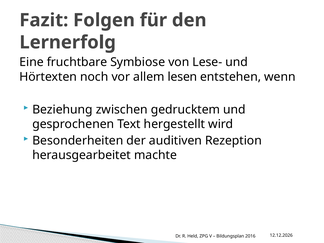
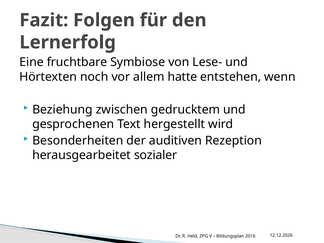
lesen: lesen -> hatte
machte: machte -> sozialer
